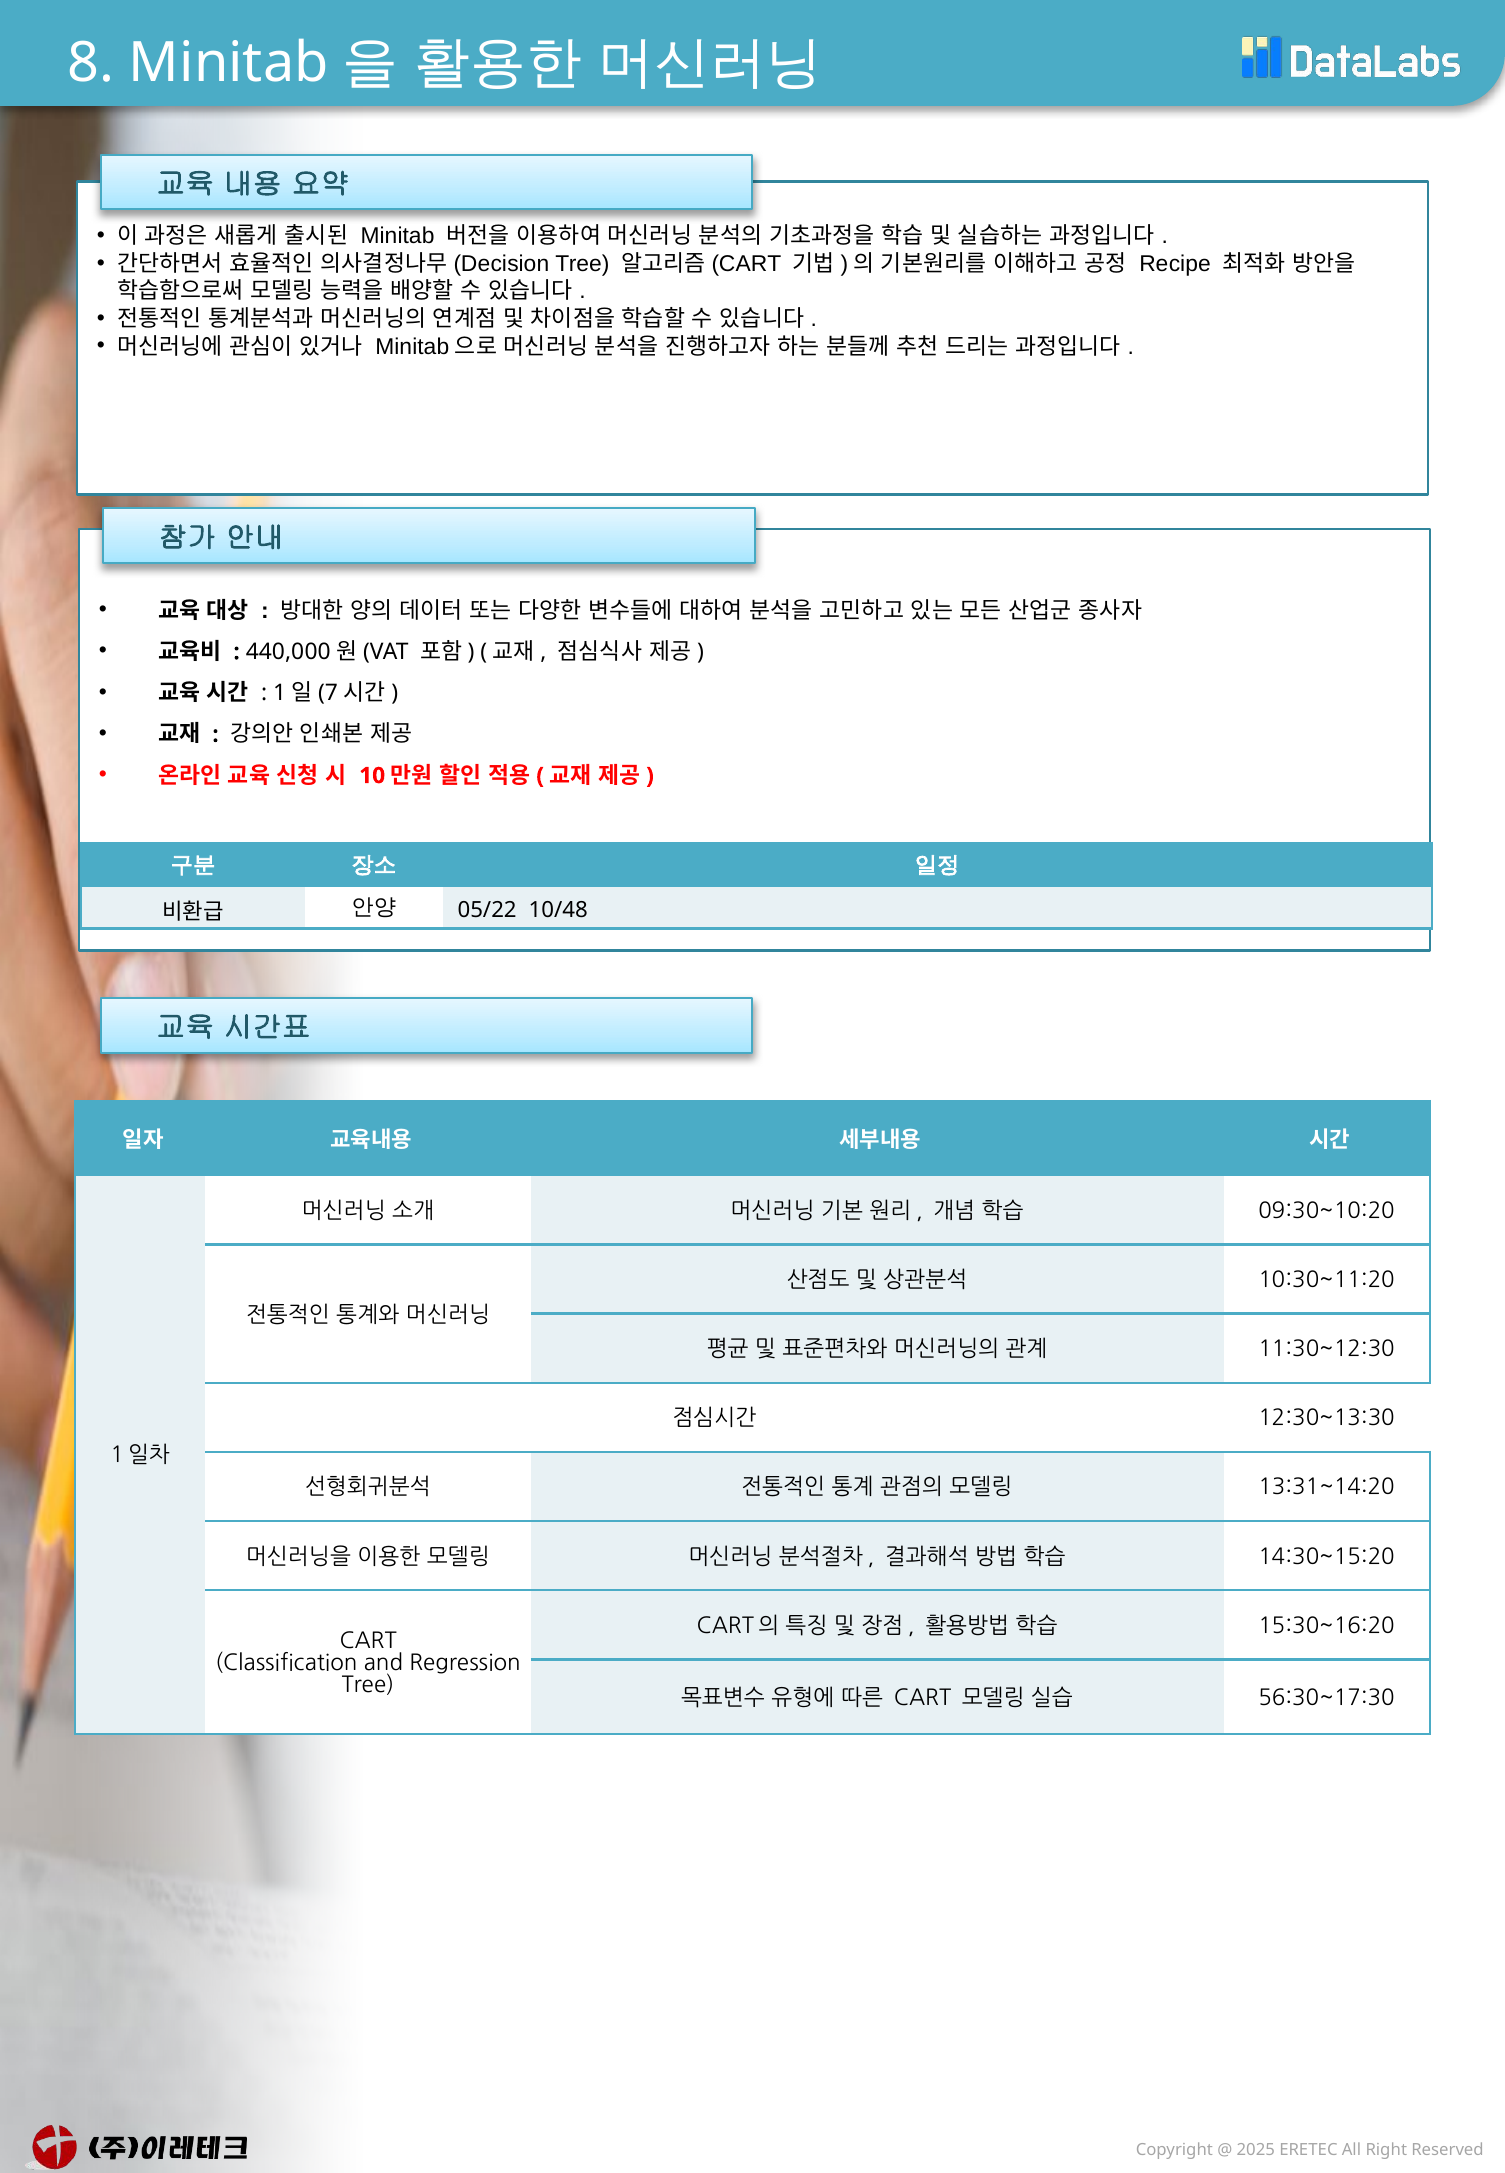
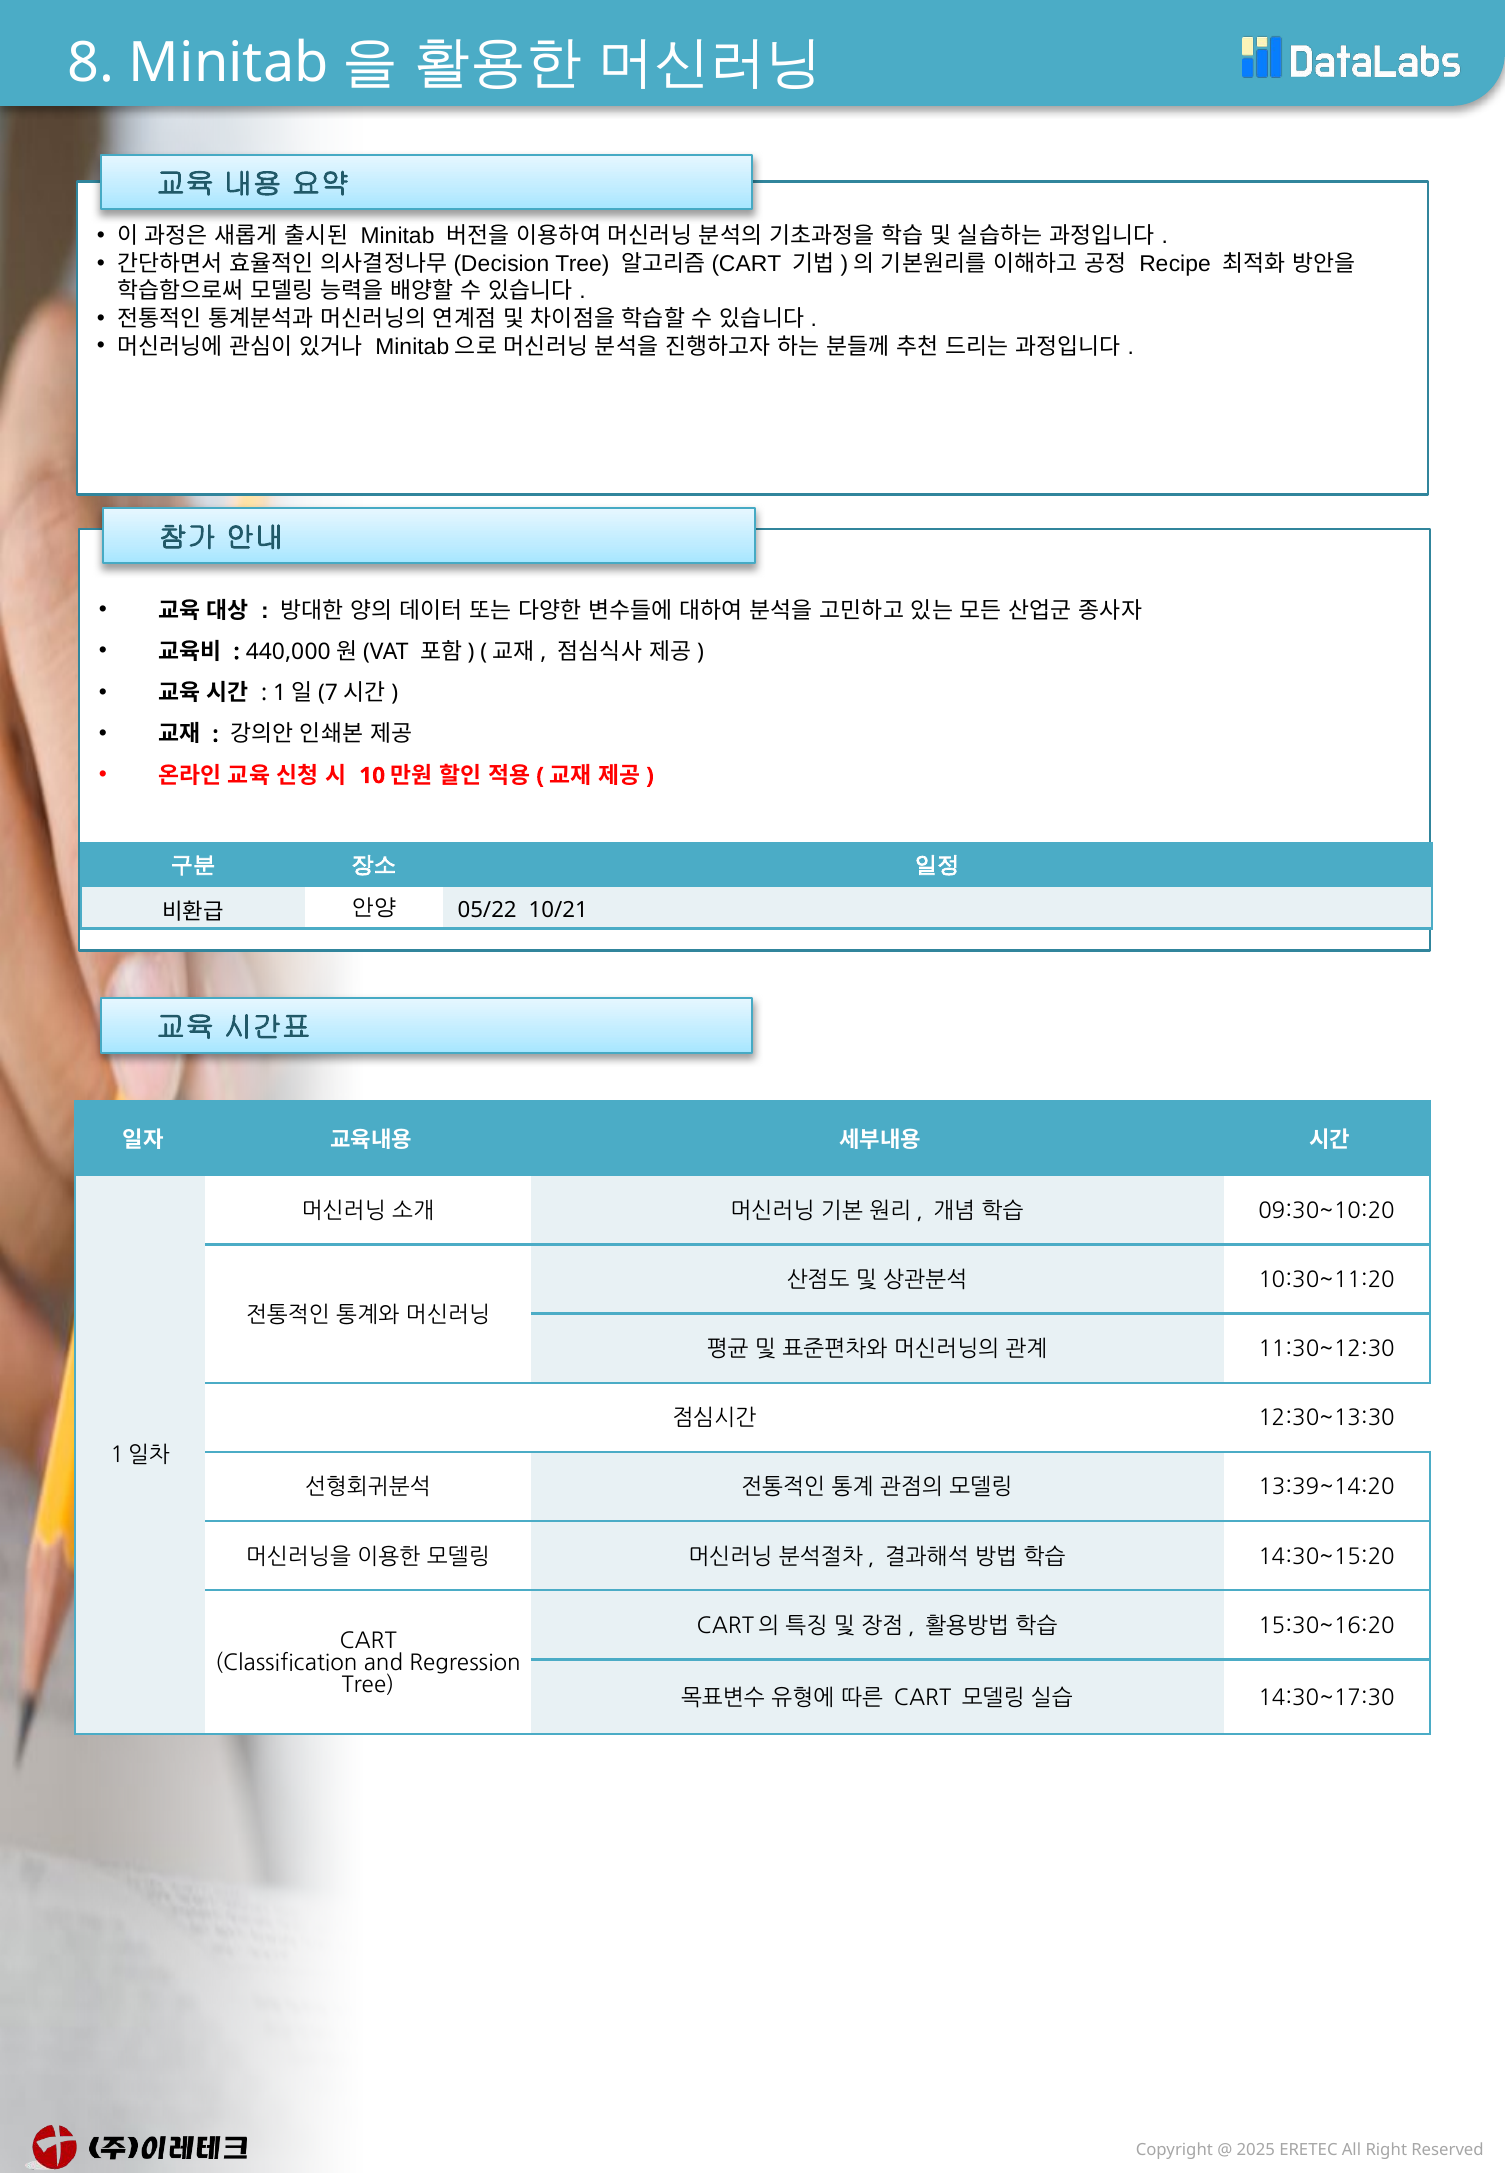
10/48: 10/48 -> 10/21
13:31~14:20: 13:31~14:20 -> 13:39~14:20
56:30~17:30: 56:30~17:30 -> 14:30~17:30
